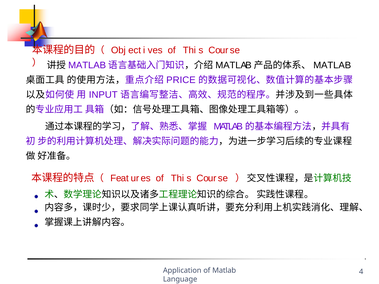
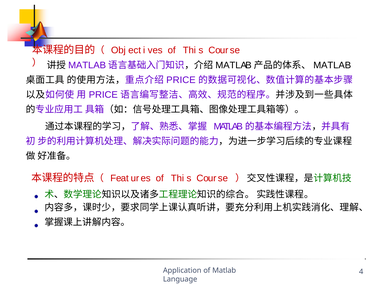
INPUT at (103, 95): INPUT -> PRICE
